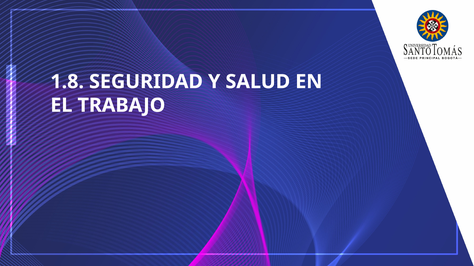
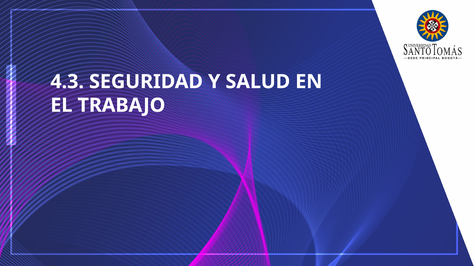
1.8: 1.8 -> 4.3
